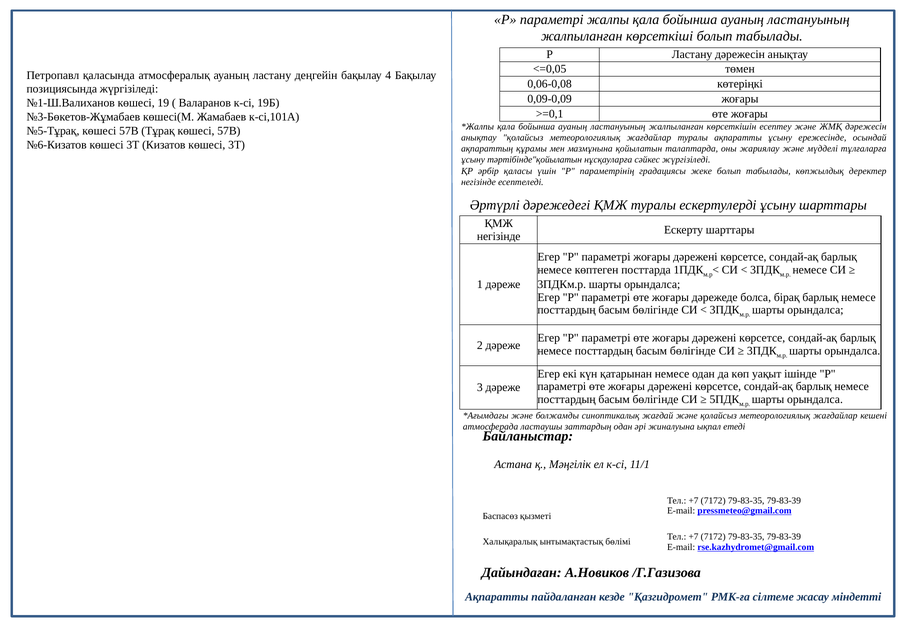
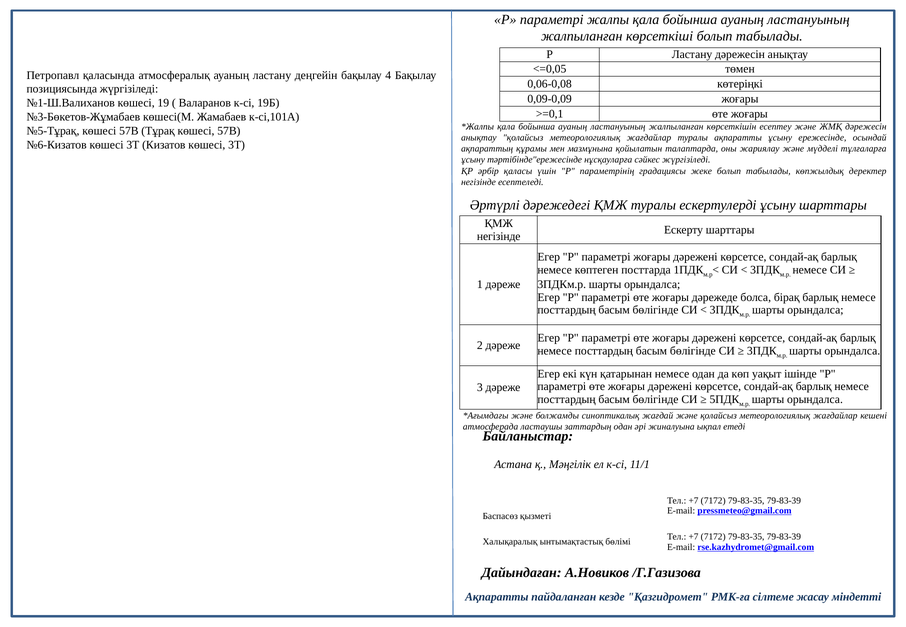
тәртібінде"қойылатын: тәртібінде"қойылатын -> тәртібінде"ережесінде
